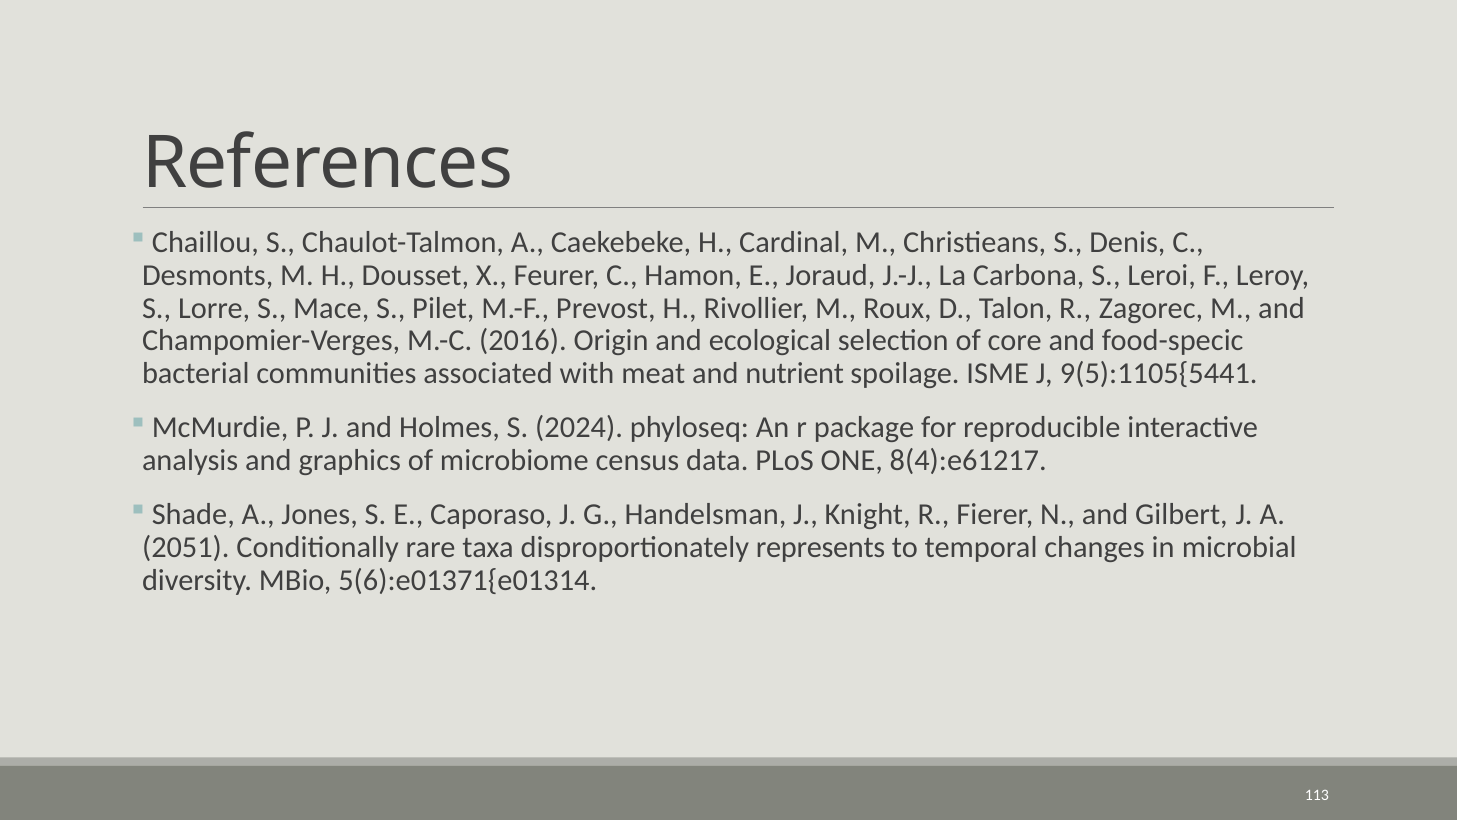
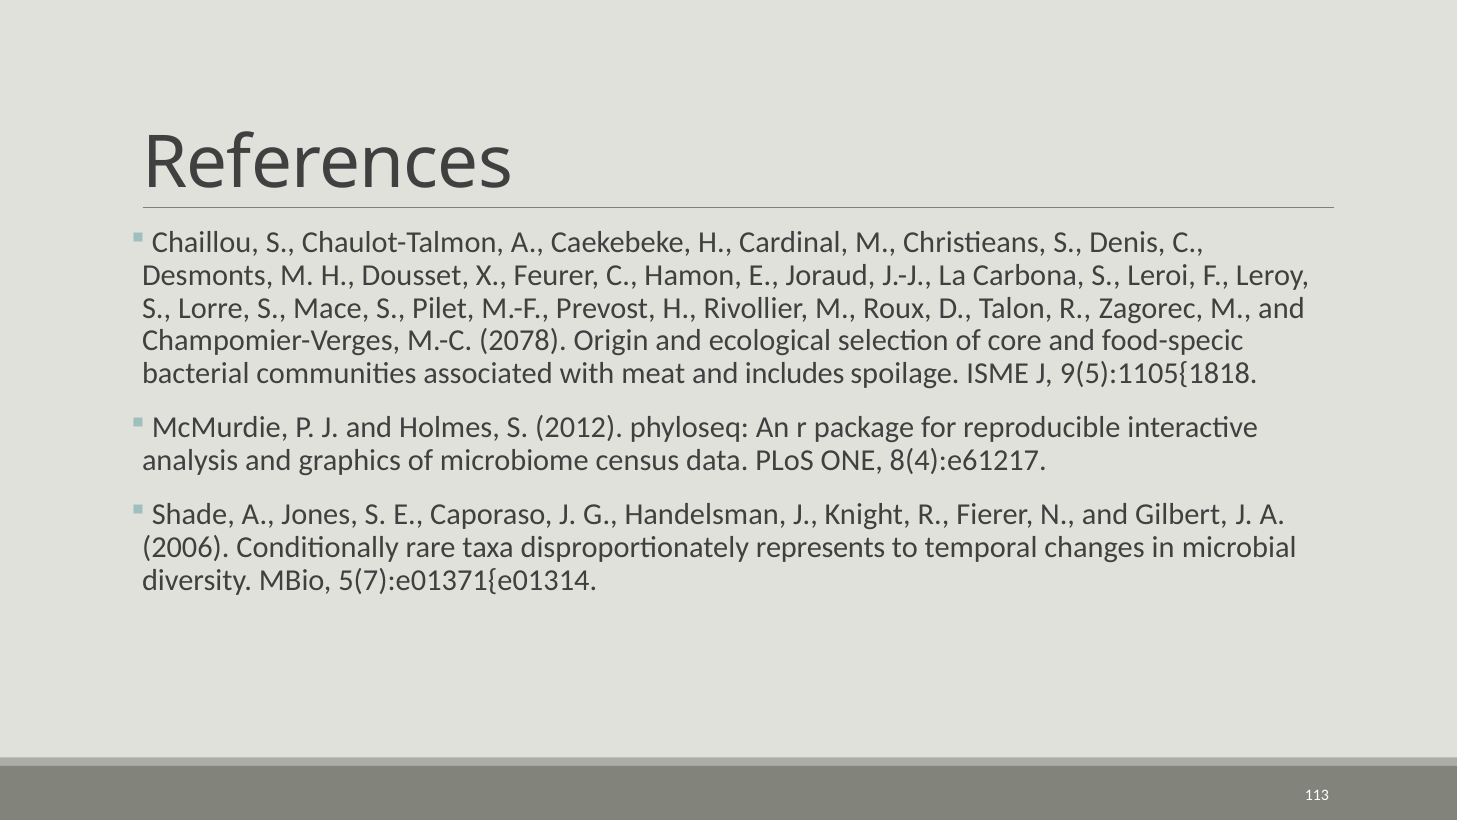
2016: 2016 -> 2078
nutrient: nutrient -> includes
9(5):1105{5441: 9(5):1105{5441 -> 9(5):1105{1818
2024: 2024 -> 2012
2051: 2051 -> 2006
5(6):e01371{e01314: 5(6):e01371{e01314 -> 5(7):e01371{e01314
